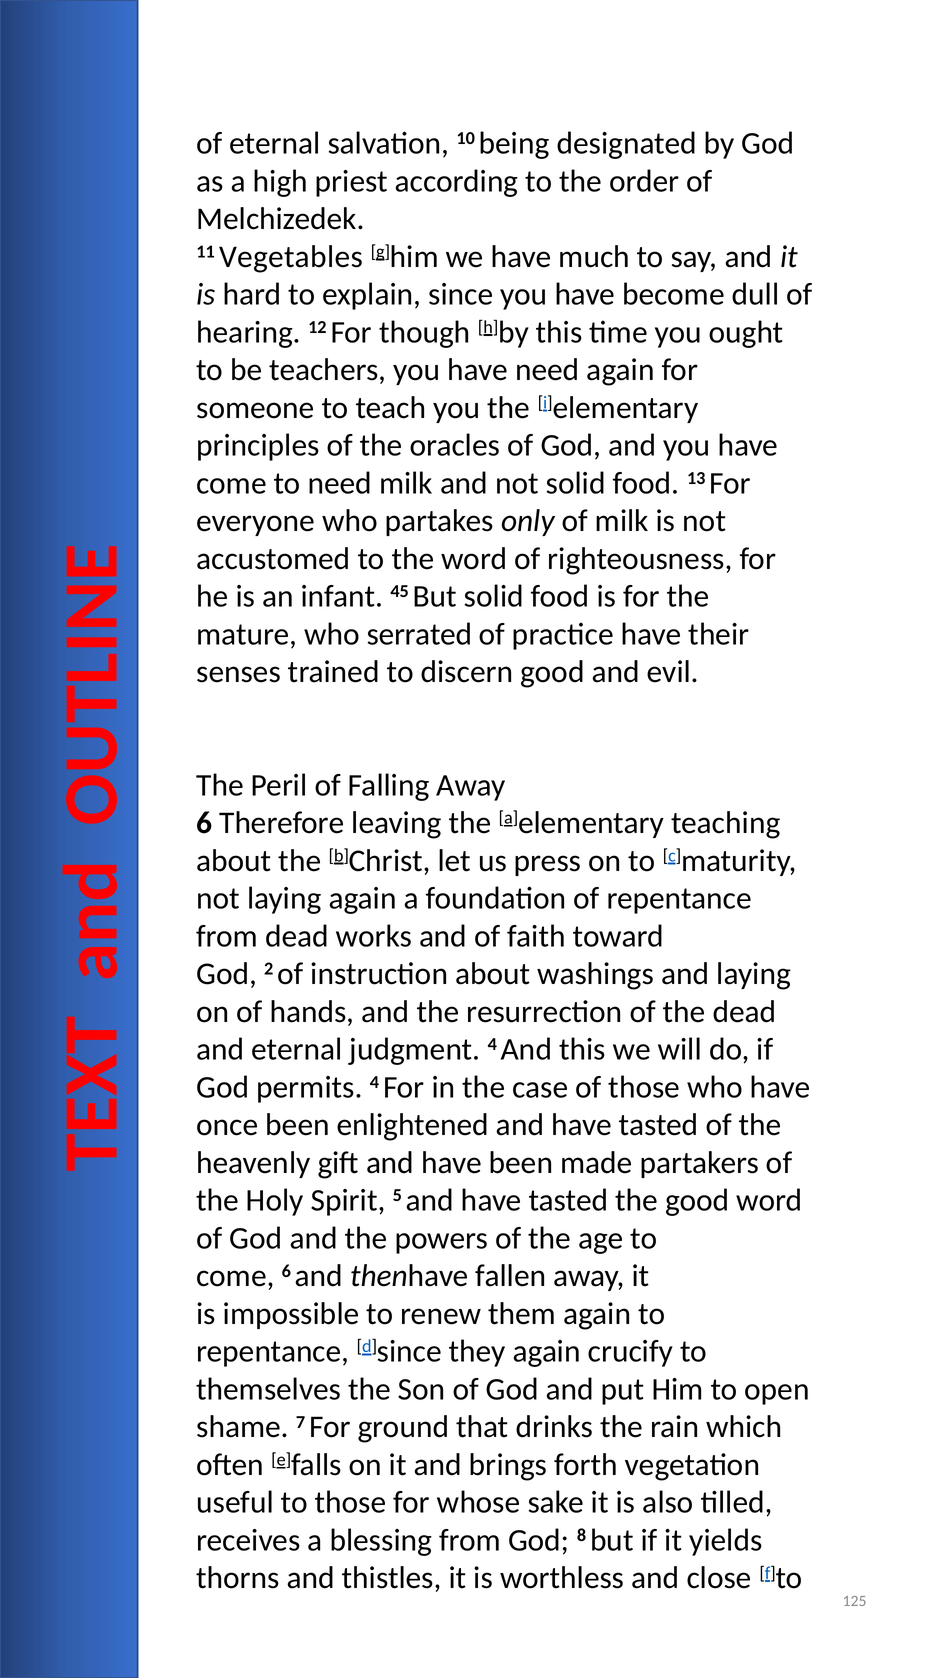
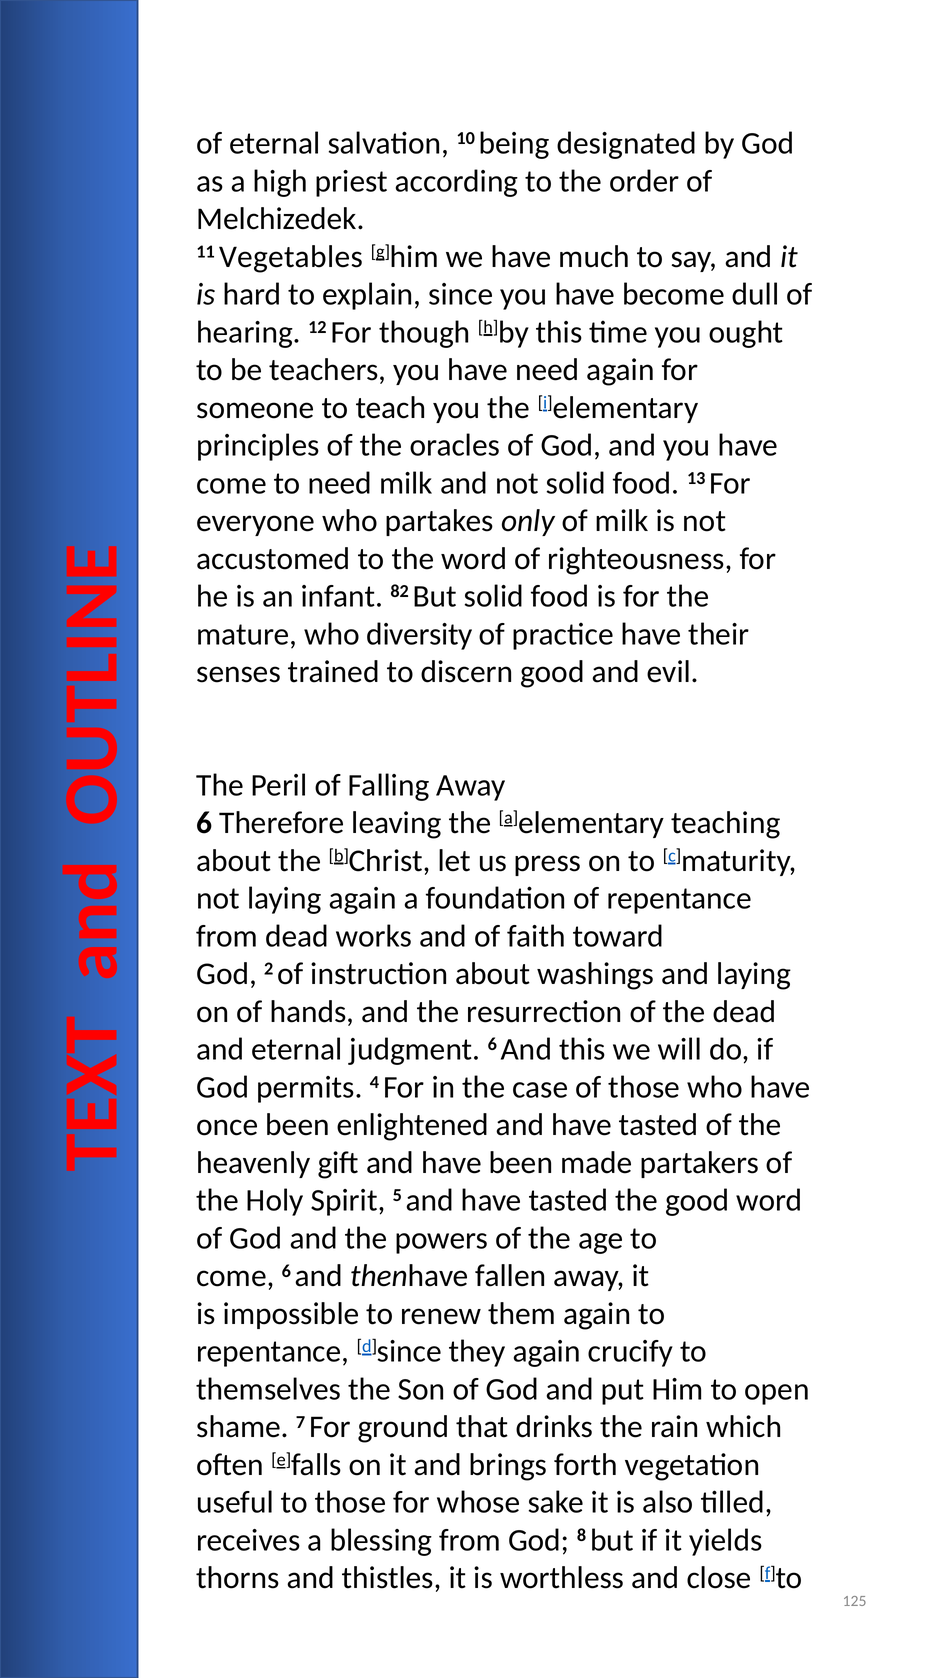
45: 45 -> 82
serrated: serrated -> diversity
judgment 4: 4 -> 6
